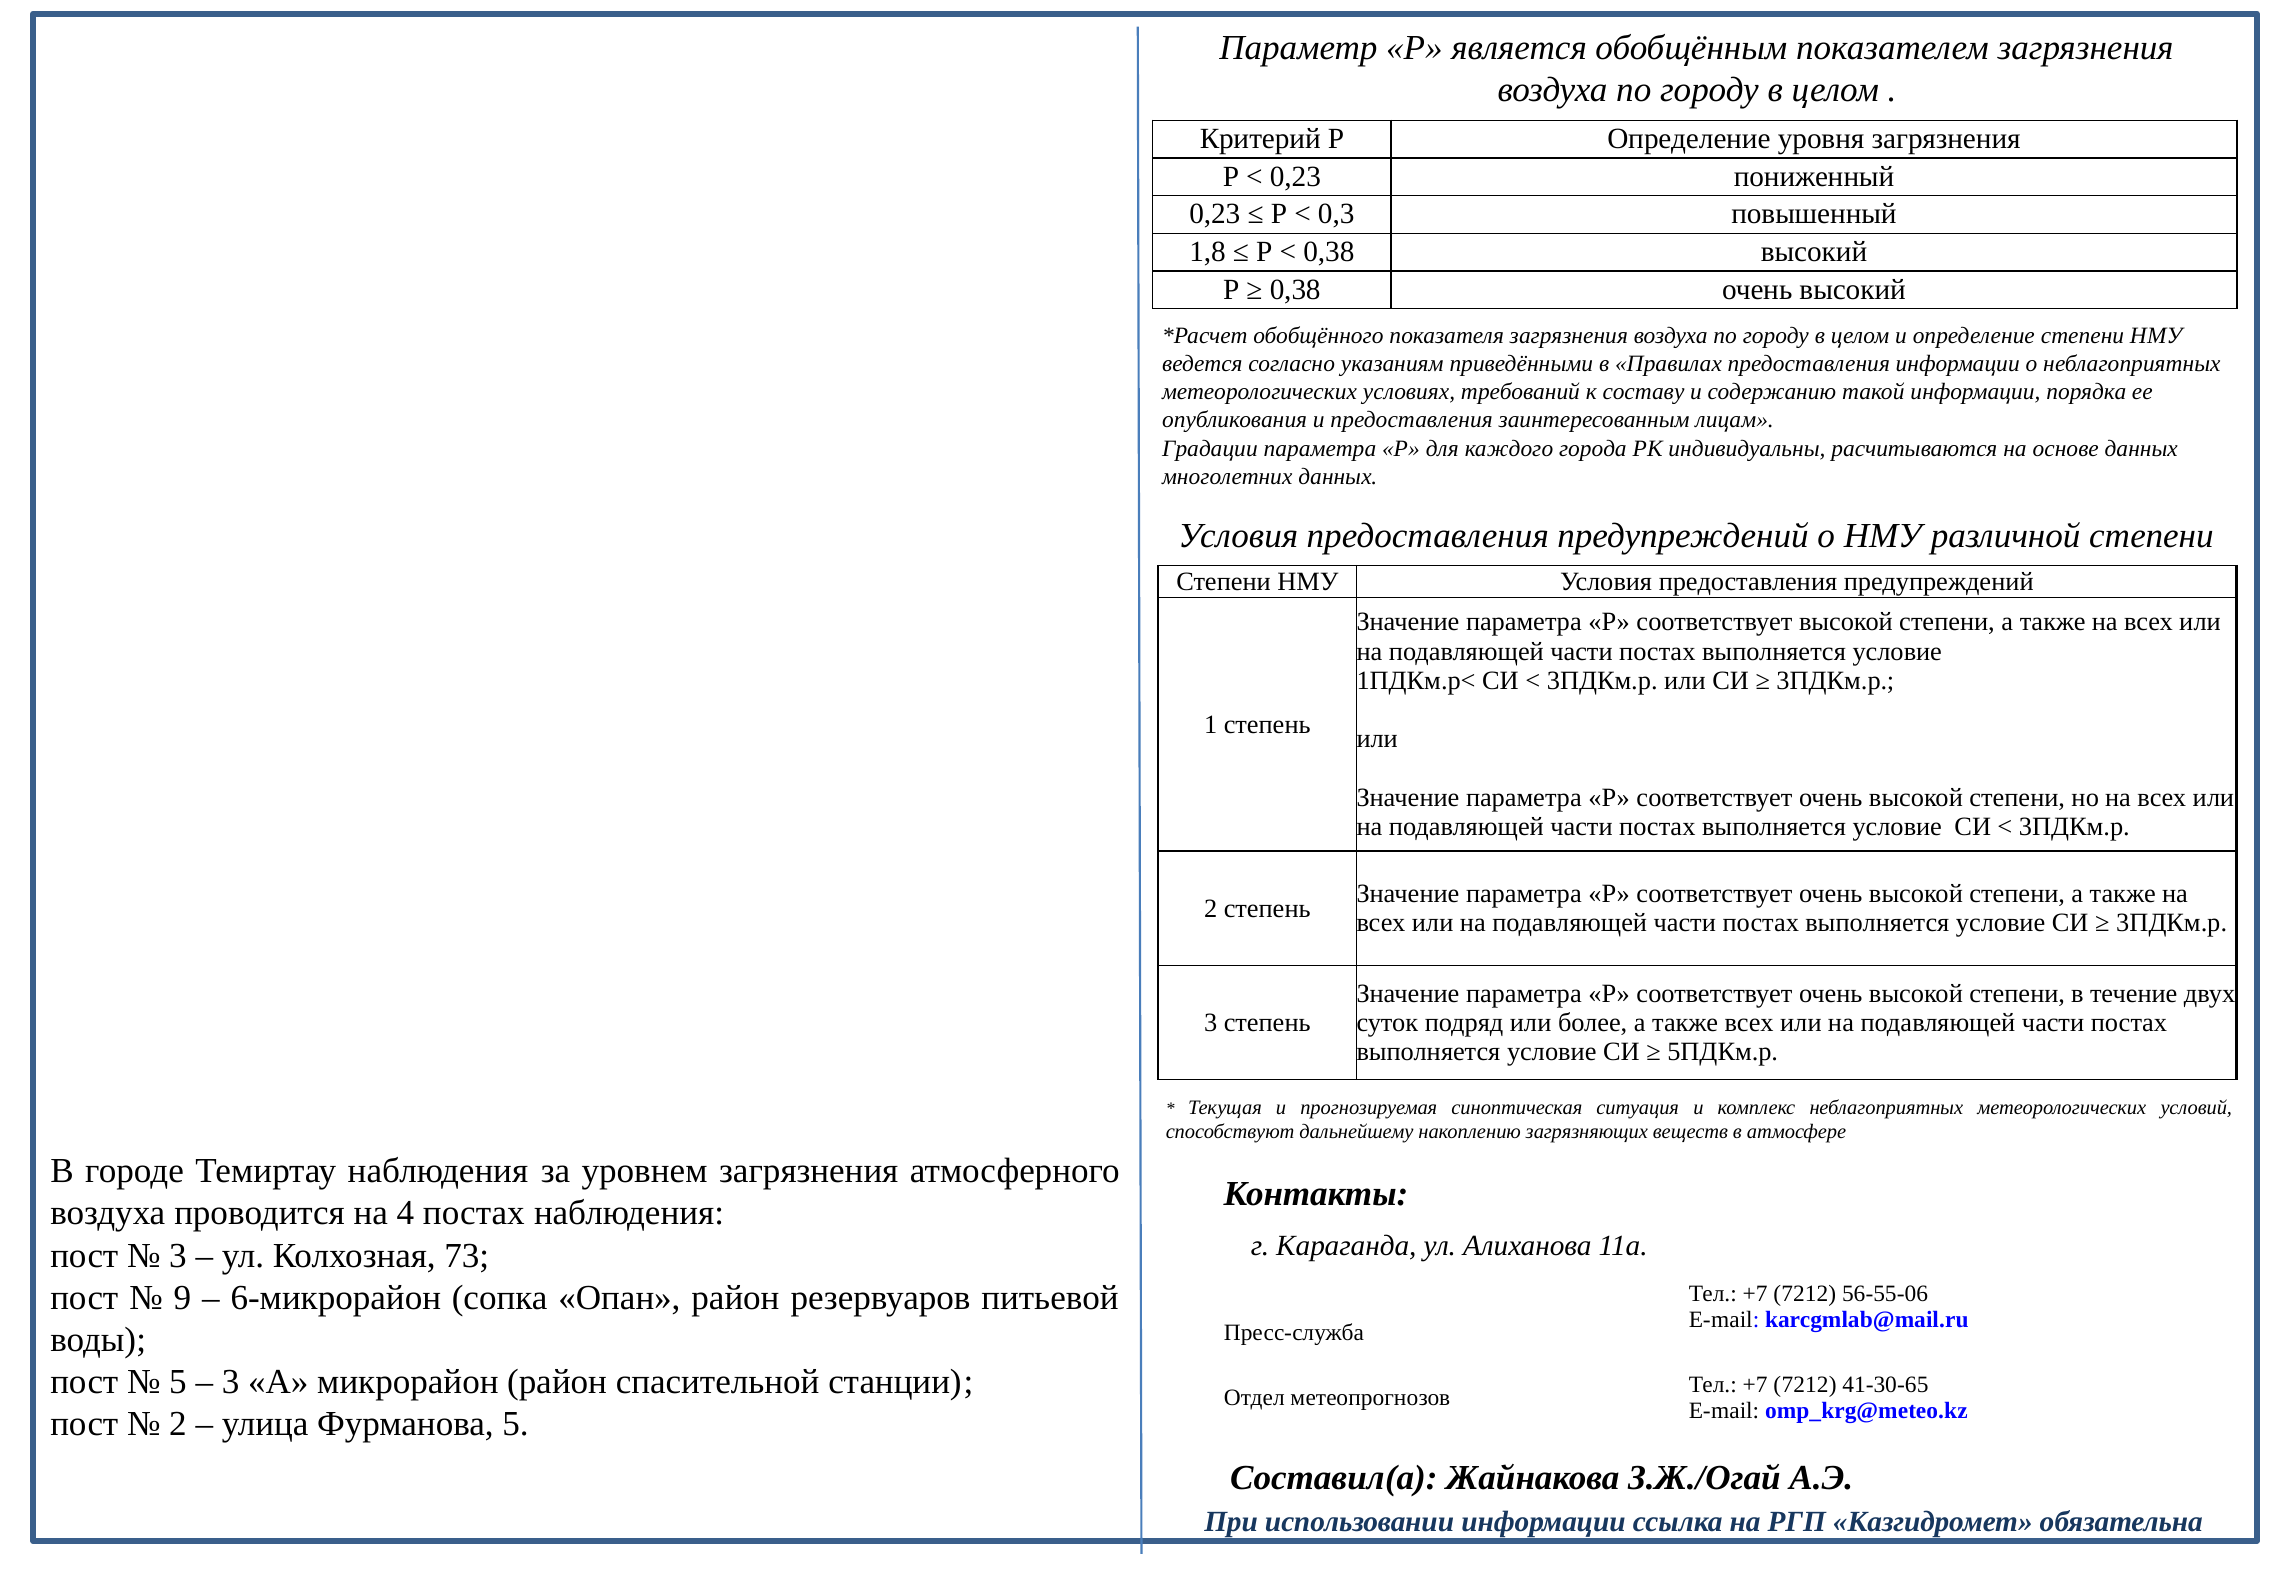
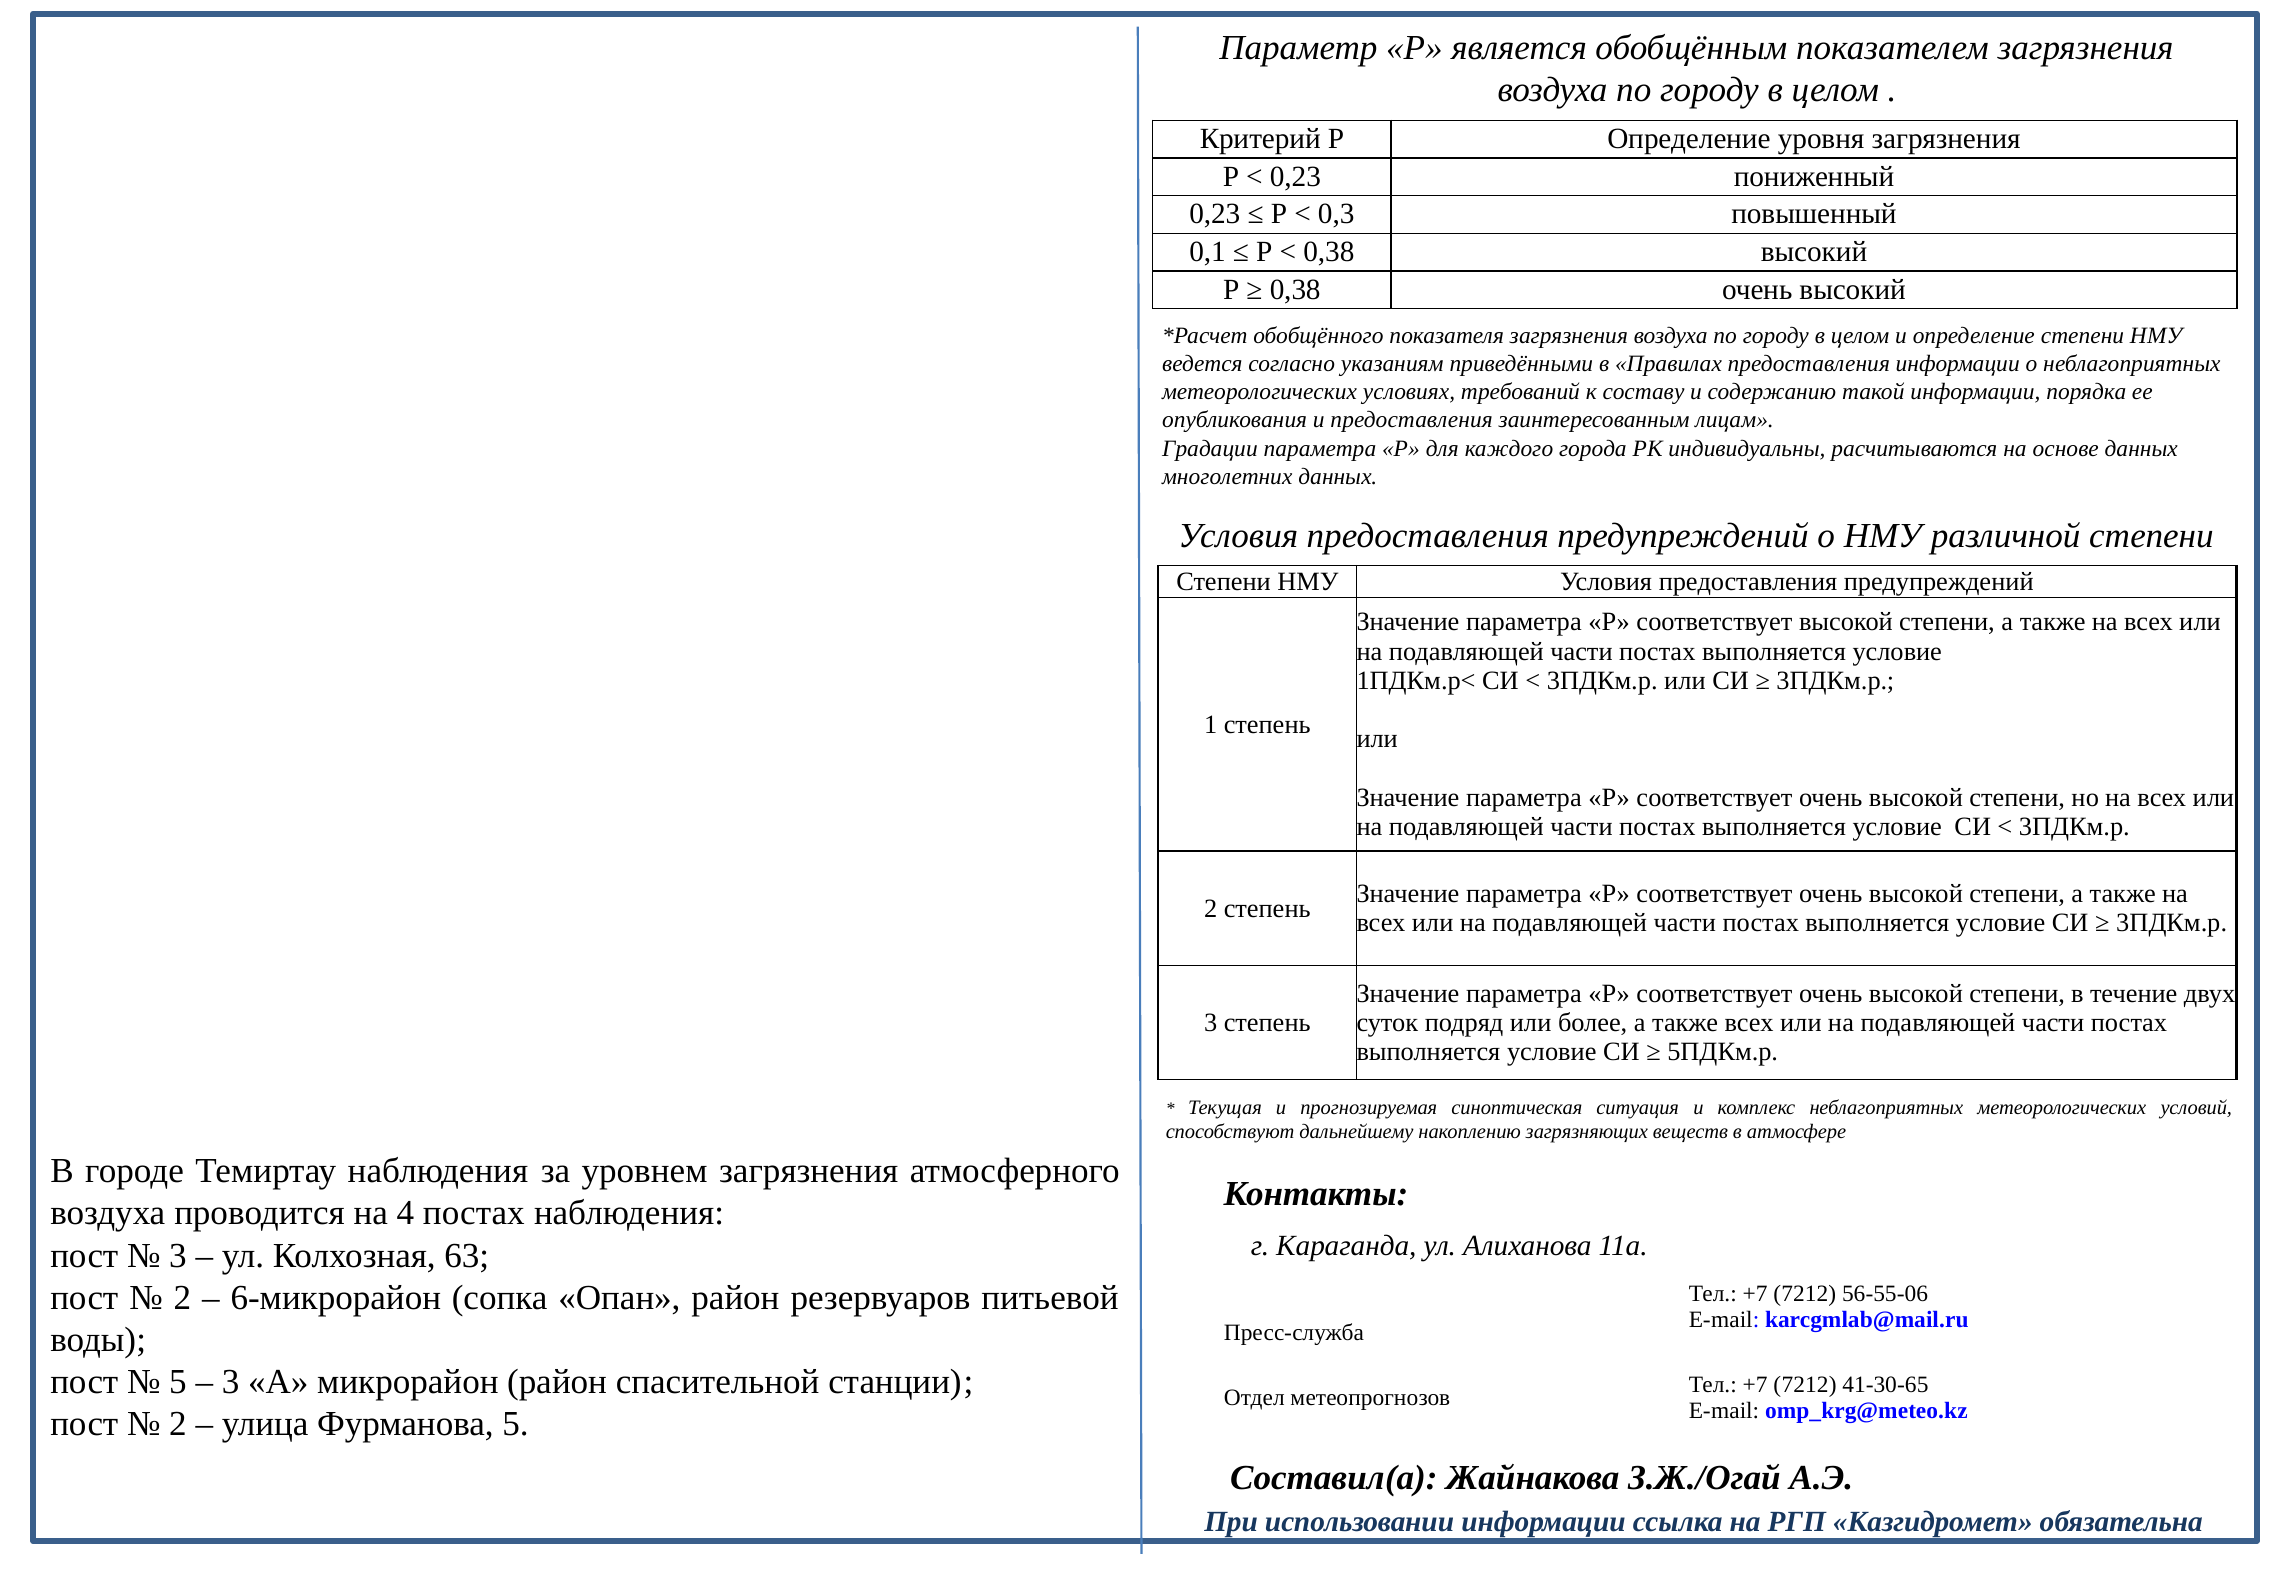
1,8: 1,8 -> 0,1
73: 73 -> 63
9 at (182, 1297): 9 -> 2
